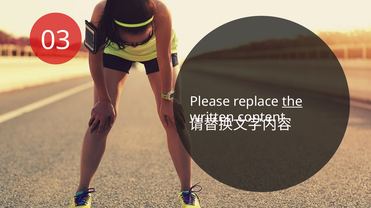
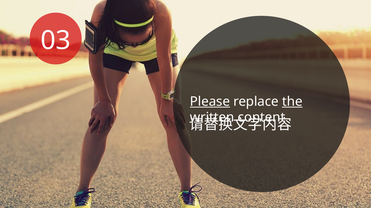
Please underline: none -> present
